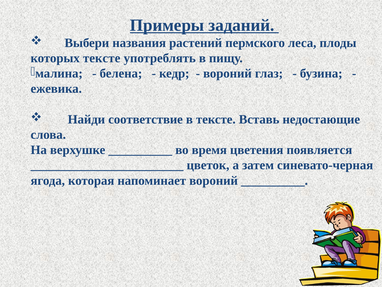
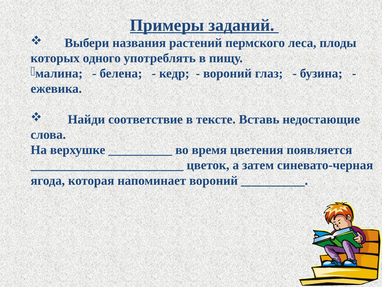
которых тексте: тексте -> одного
